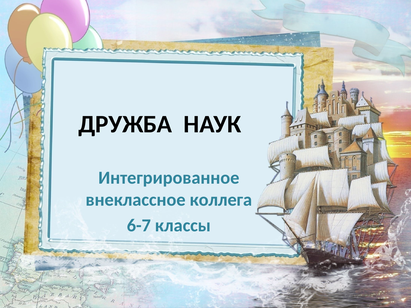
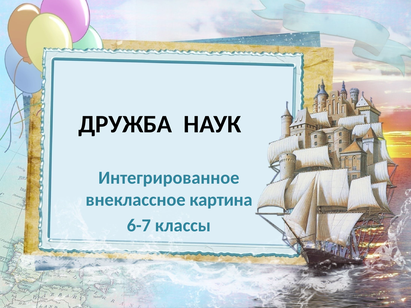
коллега: коллега -> картина
